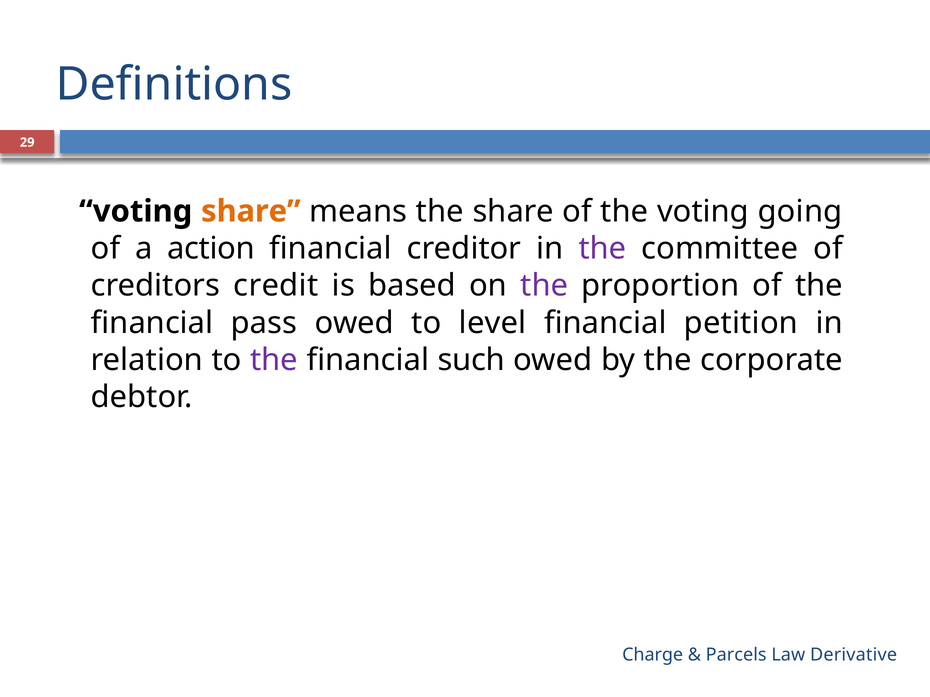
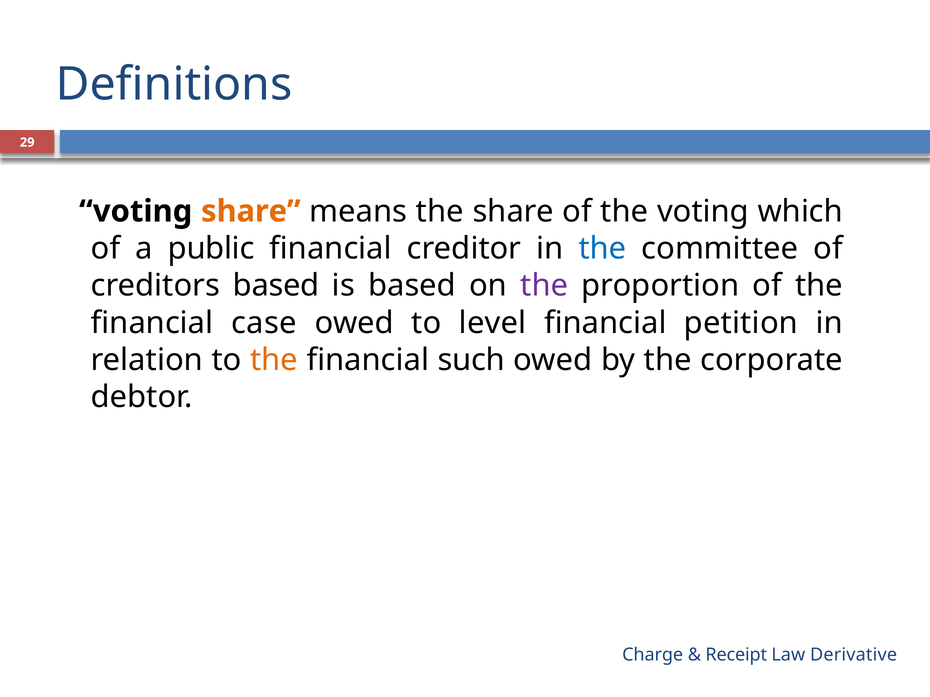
going: going -> which
action: action -> public
the at (602, 249) colour: purple -> blue
creditors credit: credit -> based
pass: pass -> case
the at (274, 360) colour: purple -> orange
Parcels: Parcels -> Receipt
